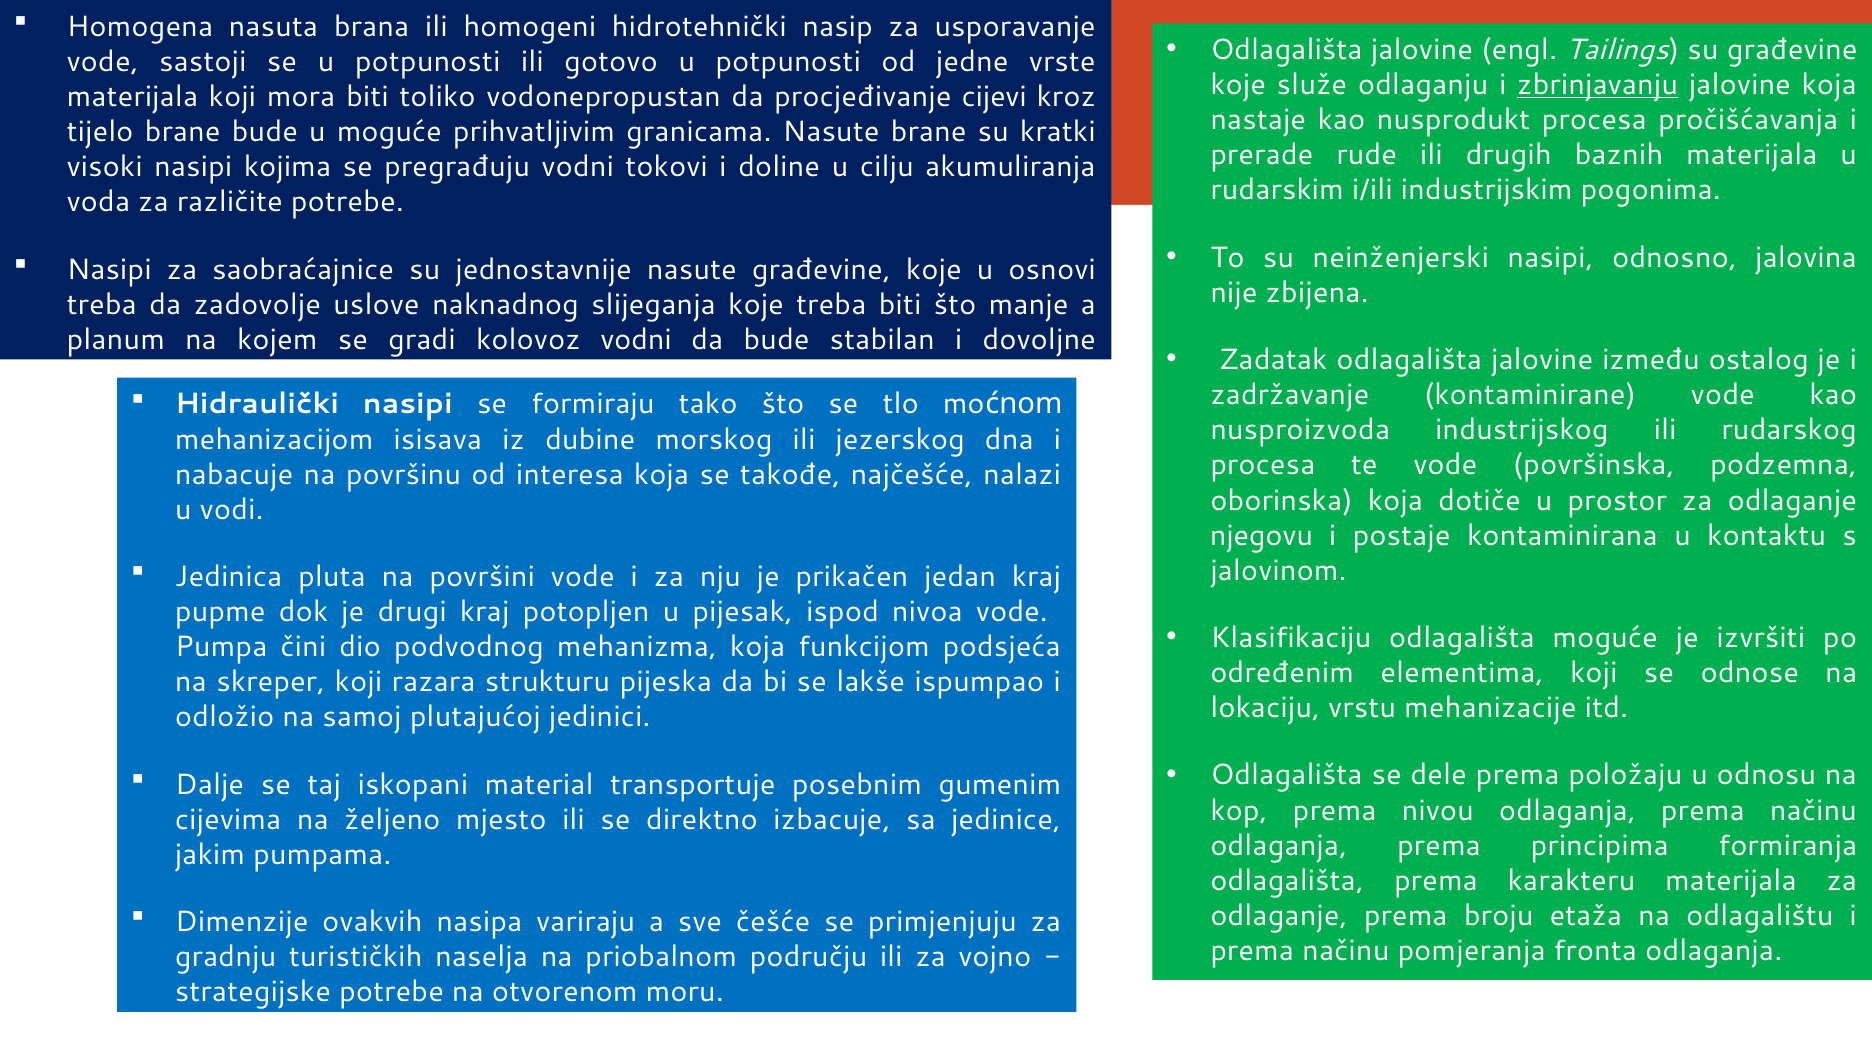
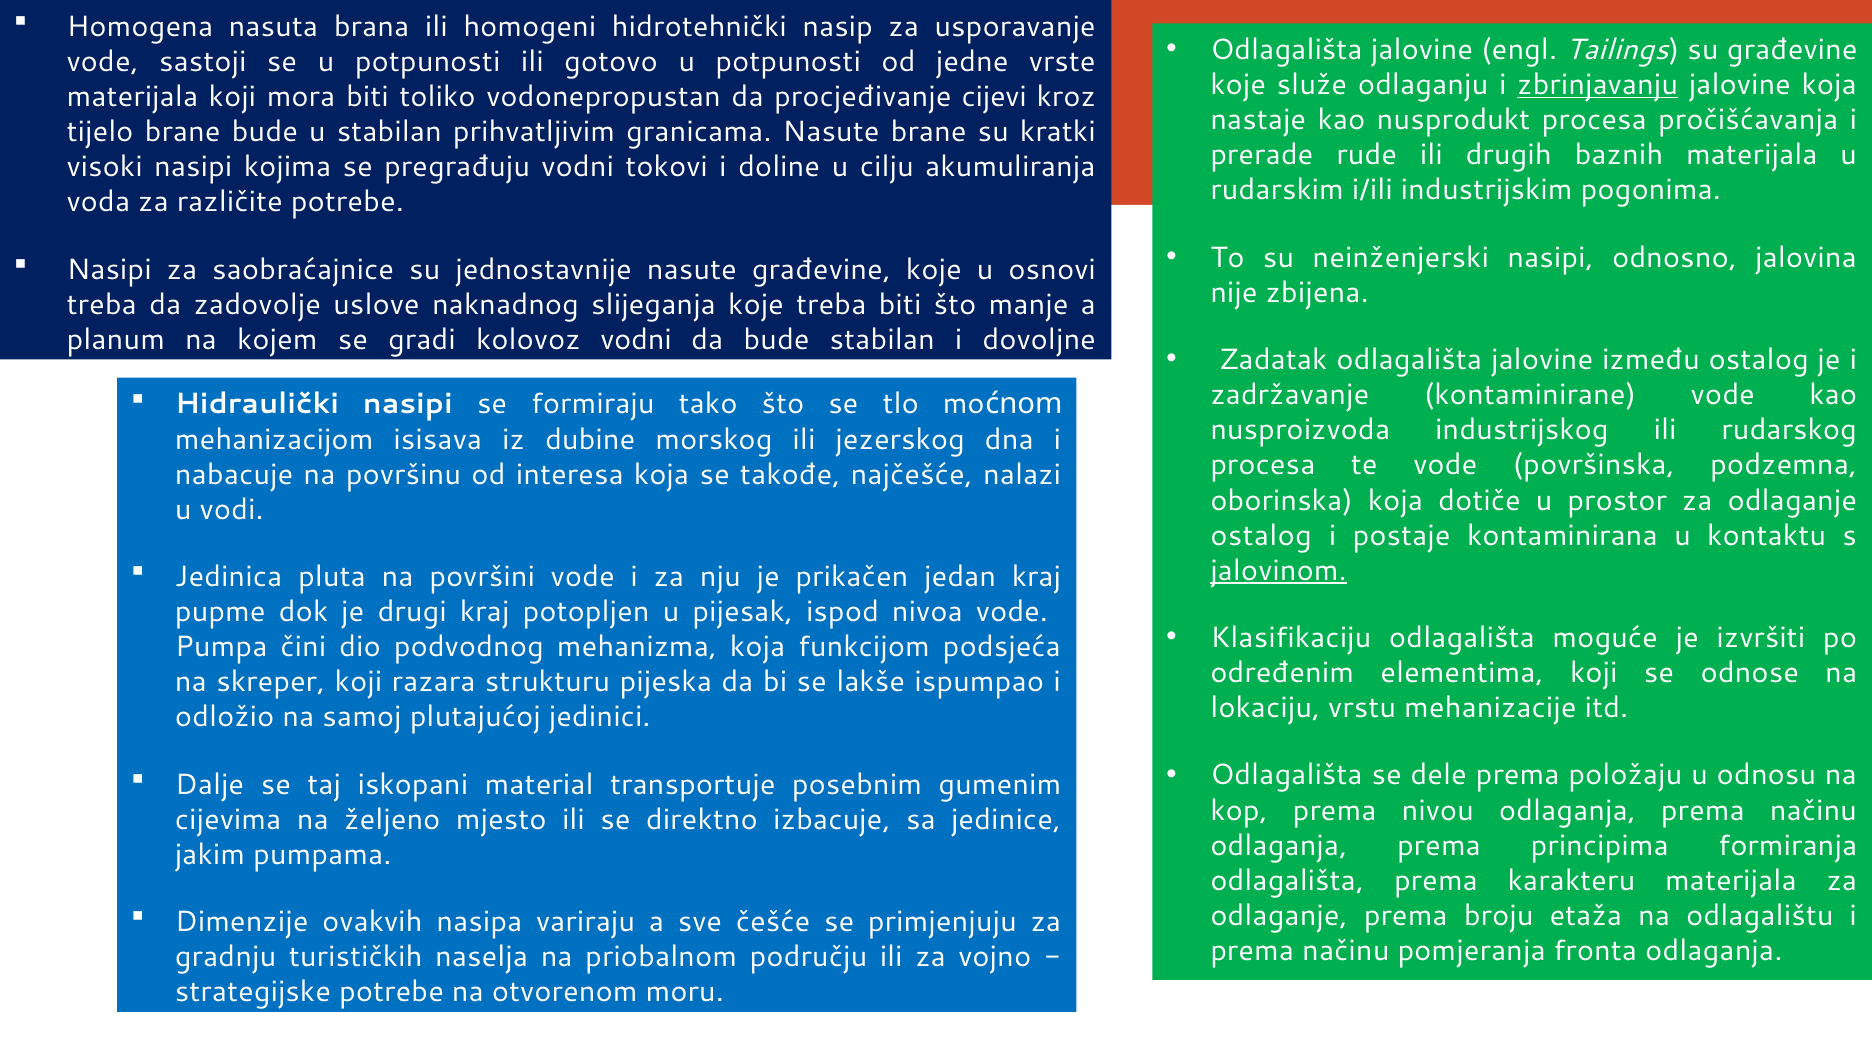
u moguće: moguće -> stabilan
njegovu at (1261, 535): njegovu -> ostalog
jalovinom underline: none -> present
